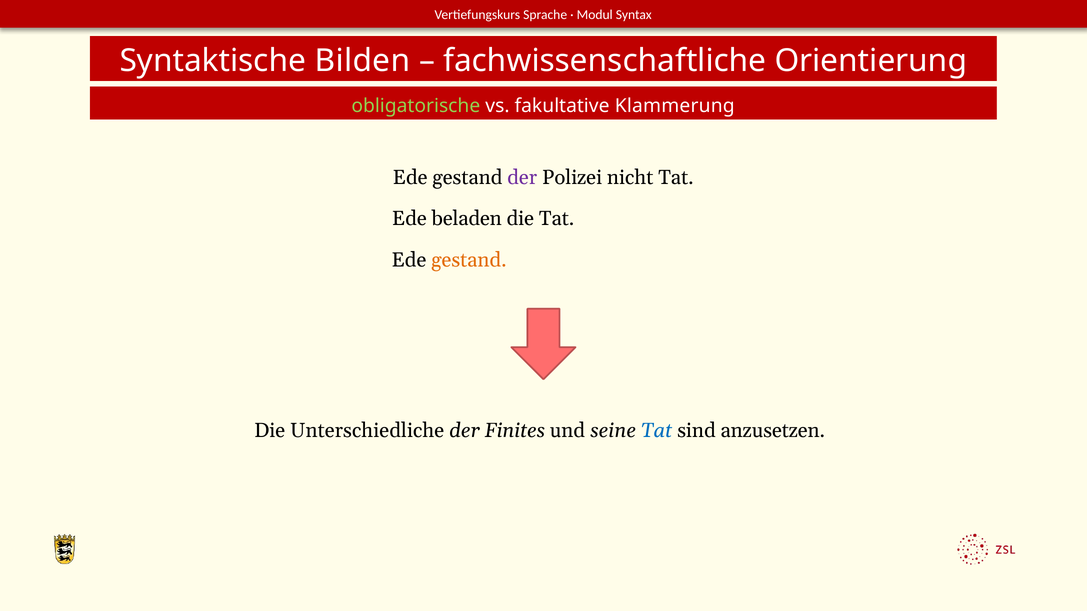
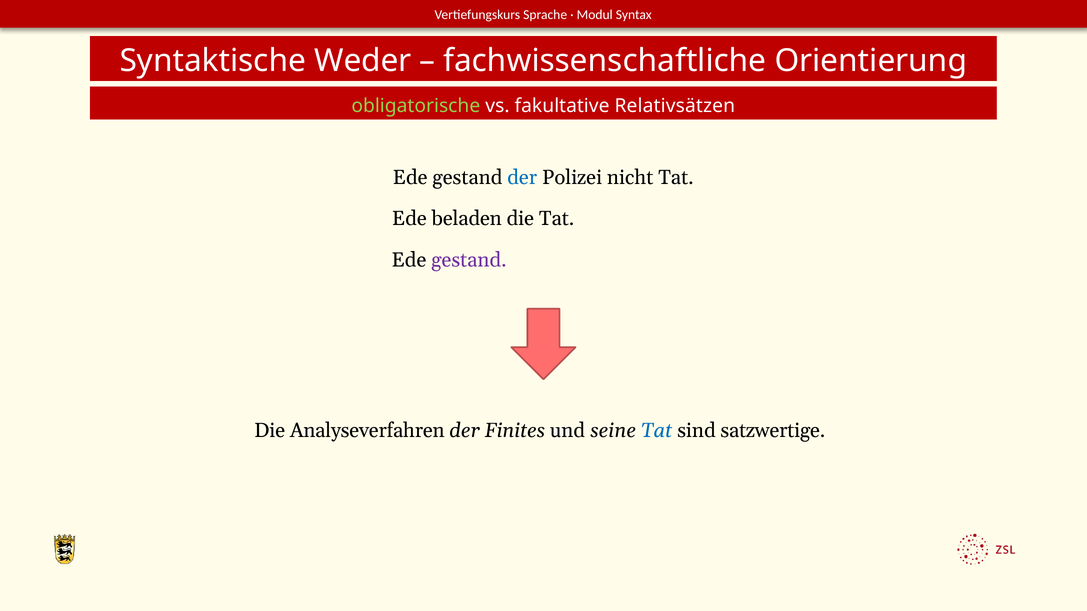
Bilden: Bilden -> Weder
Klammerung: Klammerung -> Relativsätzen
der at (522, 178) colour: purple -> blue
gestand at (469, 260) colour: orange -> purple
Unterschiedliche: Unterschiedliche -> Analyseverfahren
anzusetzen: anzusetzen -> satzwertige
